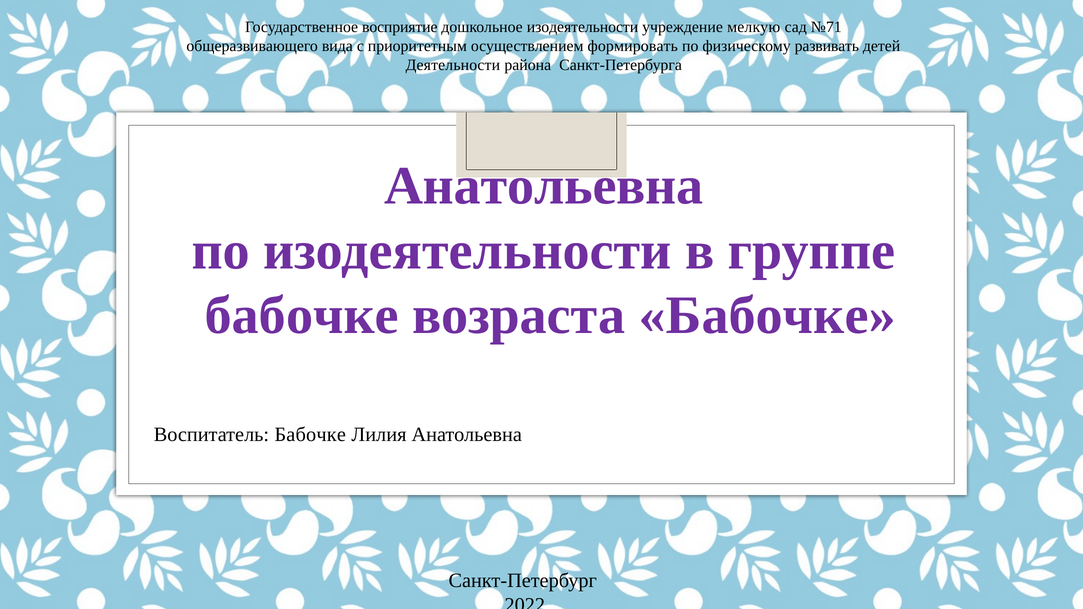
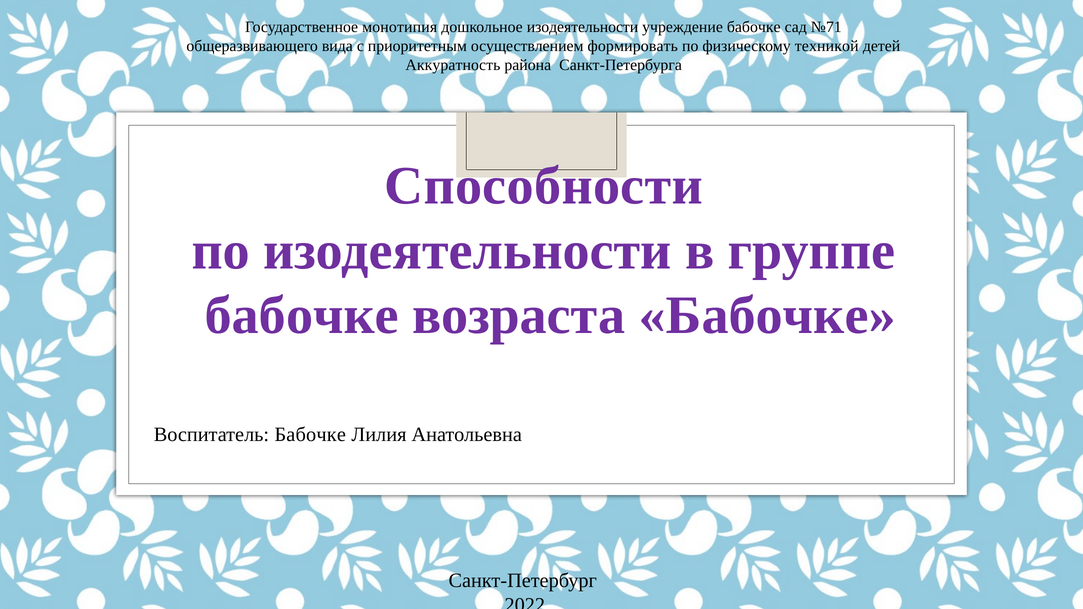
восприятие: восприятие -> монотипия
учреждение мелкую: мелкую -> бабочке
развивать: развивать -> техникой
Деятельности: Деятельности -> Аккуратность
Анатольевна at (544, 186): Анатольевна -> Способности
